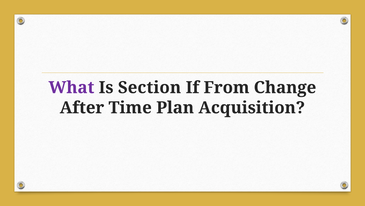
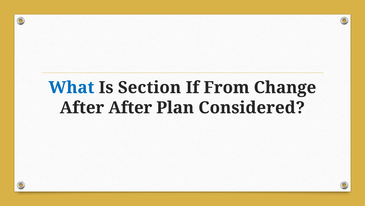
What colour: purple -> blue
After Time: Time -> After
Acquisition: Acquisition -> Considered
